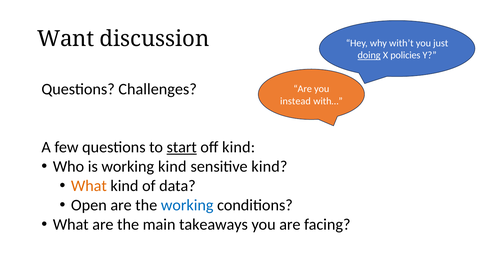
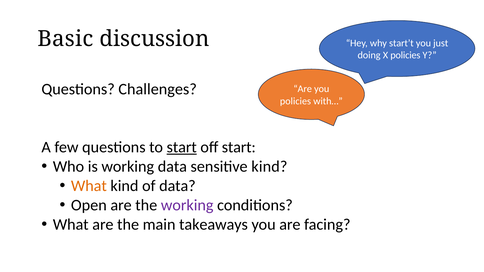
Want: Want -> Basic
with’t: with’t -> start’t
doing underline: present -> none
instead at (295, 101): instead -> policies
off kind: kind -> start
working kind: kind -> data
working at (187, 205) colour: blue -> purple
